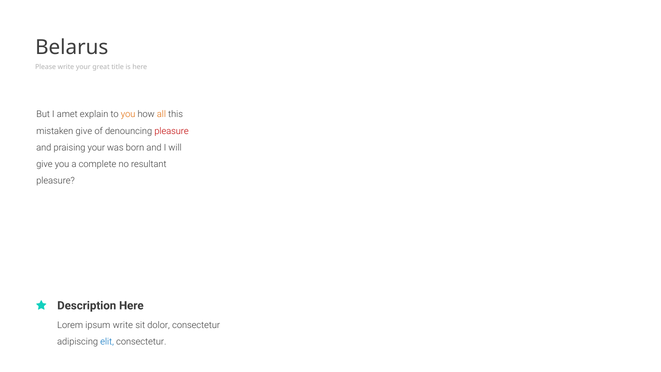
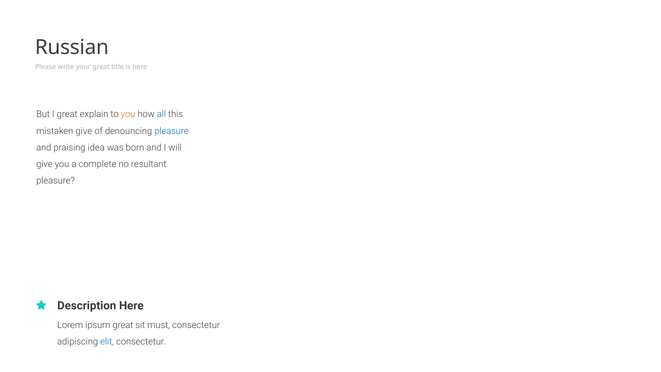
Belarus: Belarus -> Russian
I amet: amet -> great
all colour: orange -> blue
pleasure at (172, 131) colour: red -> blue
praising your: your -> idea
ipsum write: write -> great
dolor: dolor -> must
